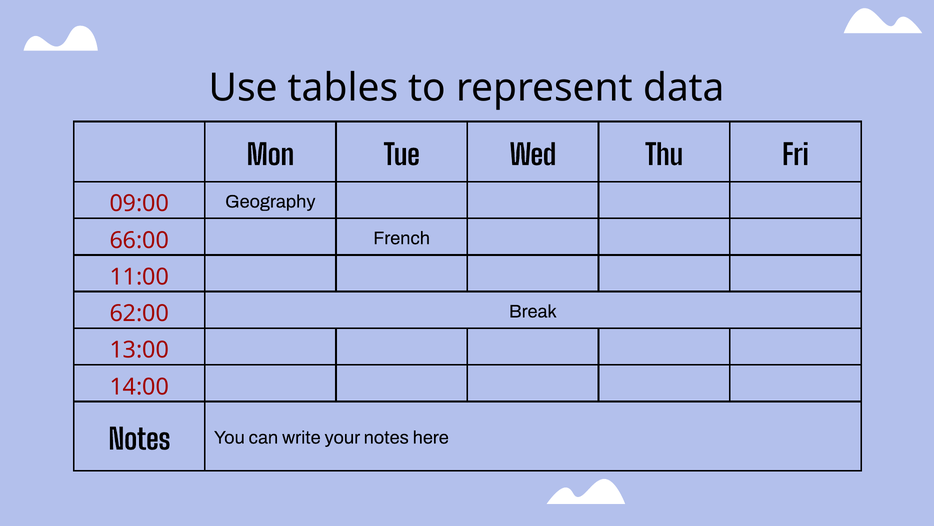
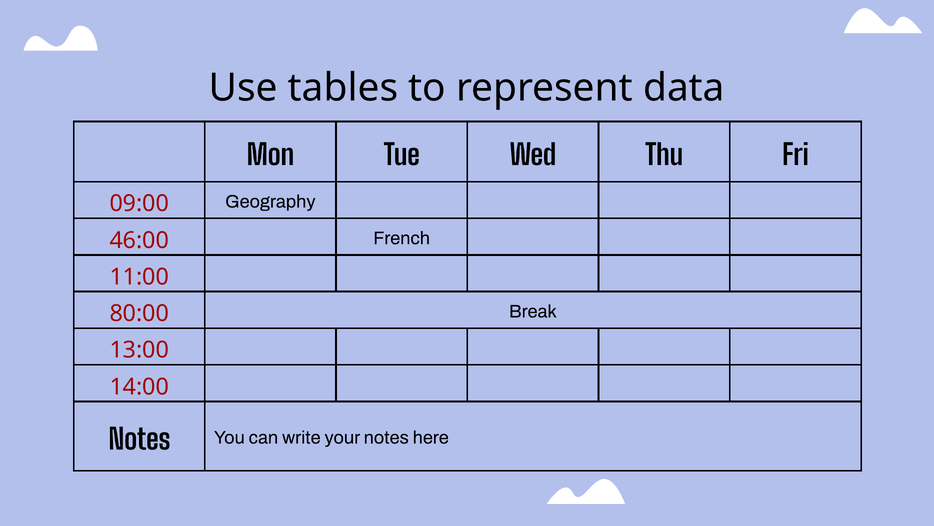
66:00: 66:00 -> 46:00
62:00: 62:00 -> 80:00
